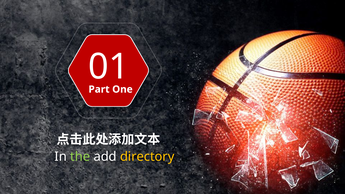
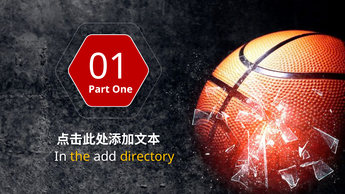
the colour: light green -> yellow
